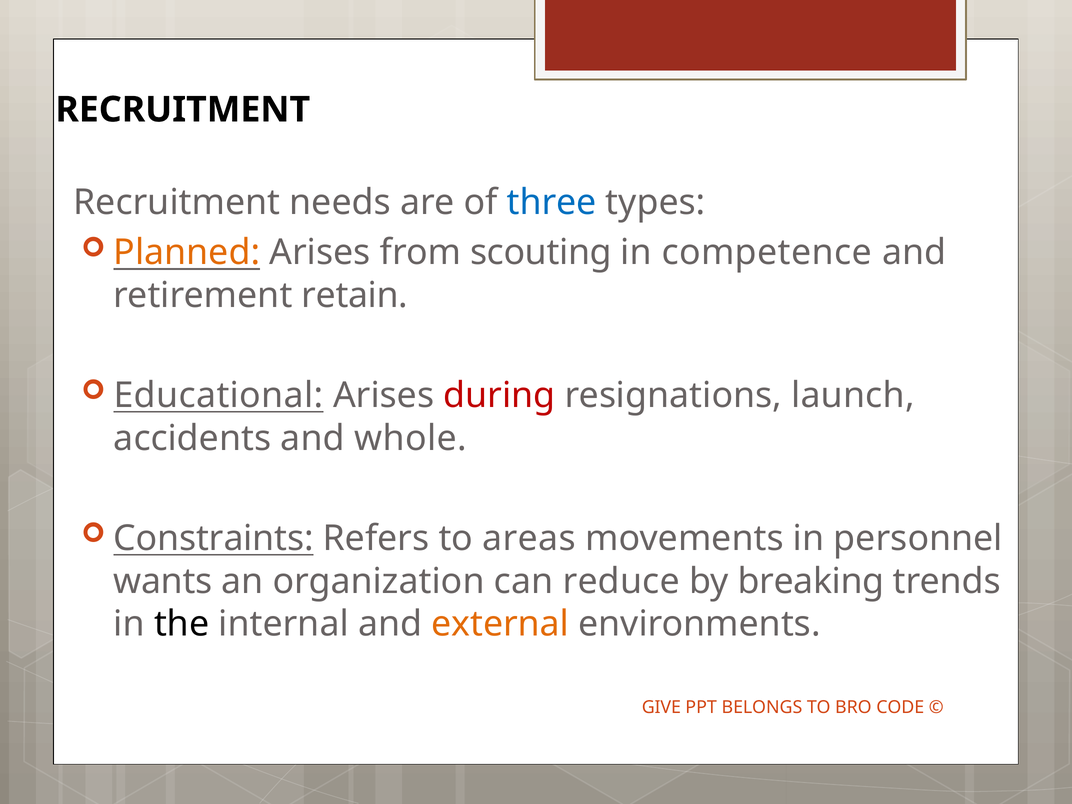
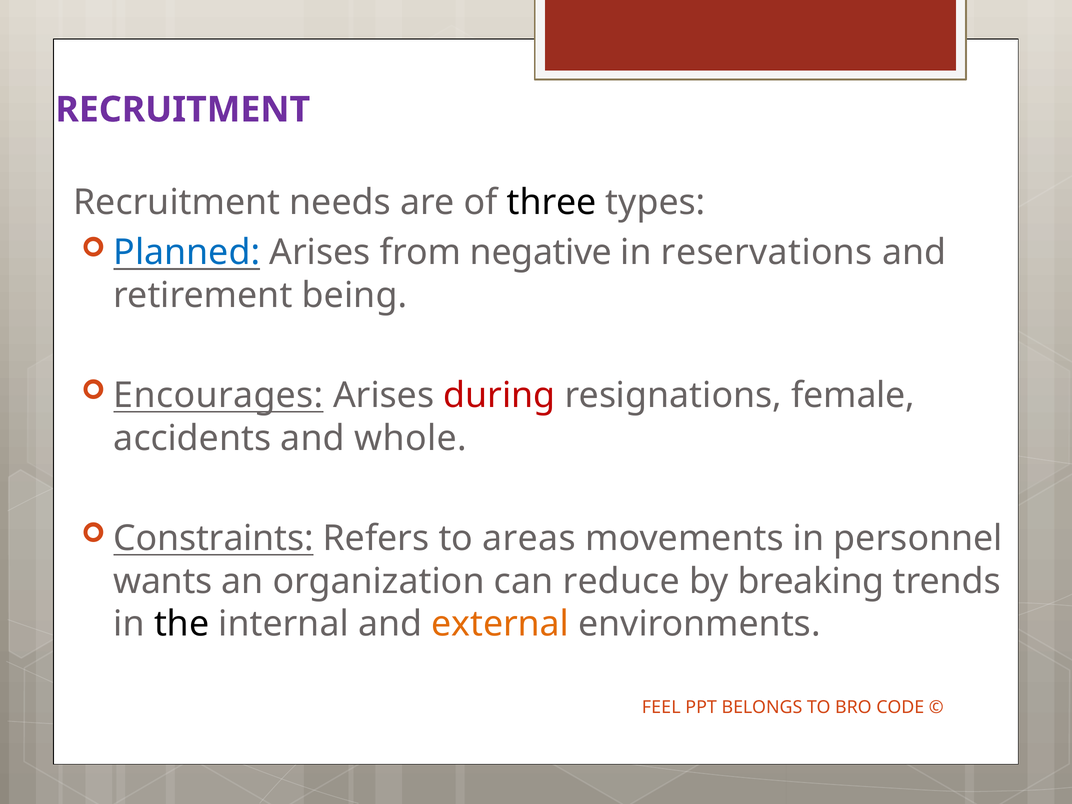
RECRUITMENT at (183, 110) colour: black -> purple
three colour: blue -> black
Planned colour: orange -> blue
scouting: scouting -> negative
competence: competence -> reservations
retain: retain -> being
Educational: Educational -> Encourages
launch: launch -> female
GIVE: GIVE -> FEEL
